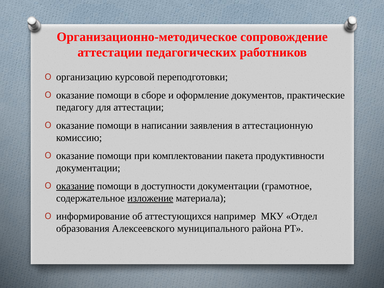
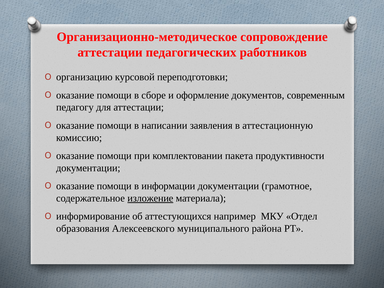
практические: практические -> современным
оказание at (75, 186) underline: present -> none
доступности: доступности -> информации
